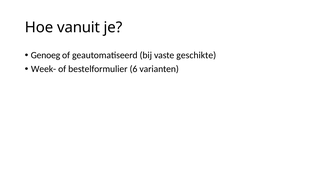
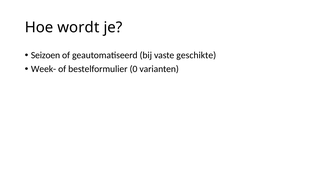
vanuit: vanuit -> wordt
Genoeg: Genoeg -> Seizoen
6: 6 -> 0
